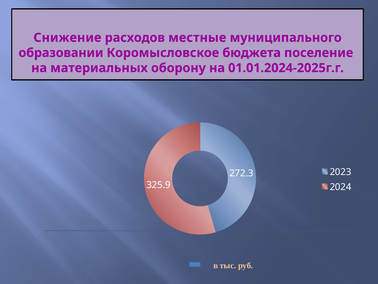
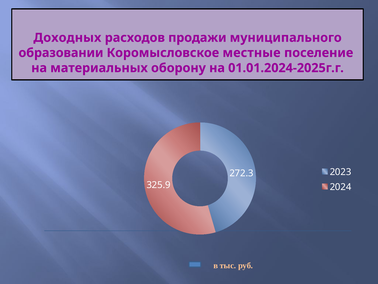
Снижение: Снижение -> Доходных
местные: местные -> продажи
бюджета: бюджета -> местные
